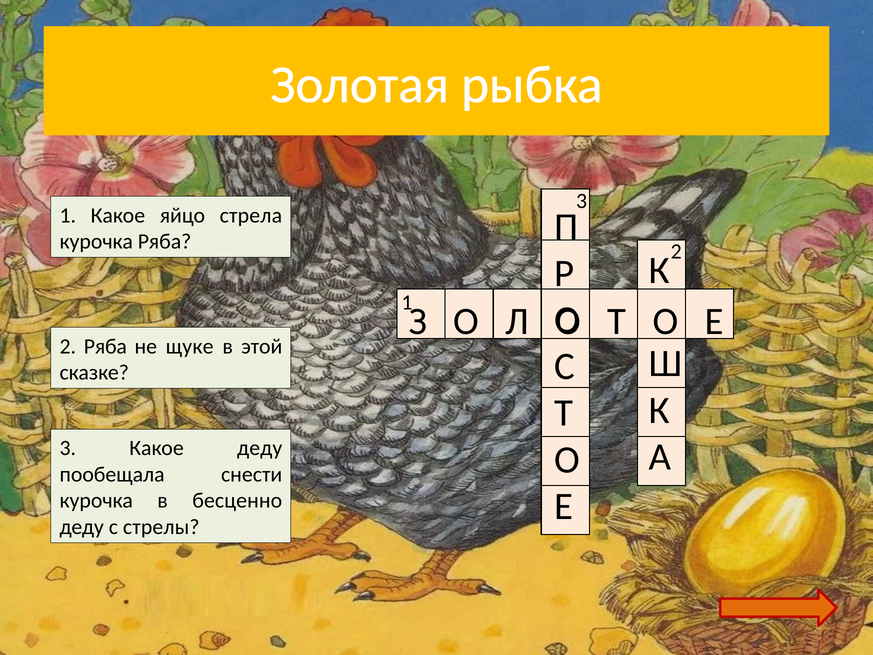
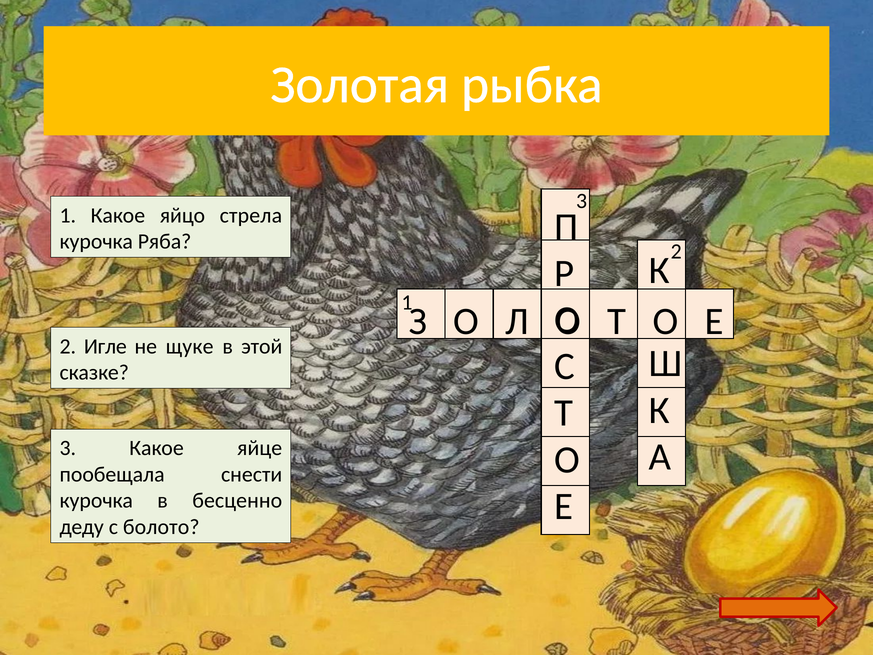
2 Ряба: Ряба -> Игле
Какое деду: деду -> яйце
стрелы: стрелы -> болото
